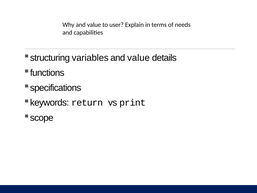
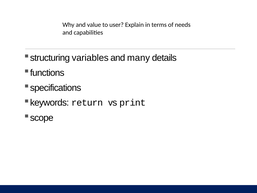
value at (139, 58): value -> many
